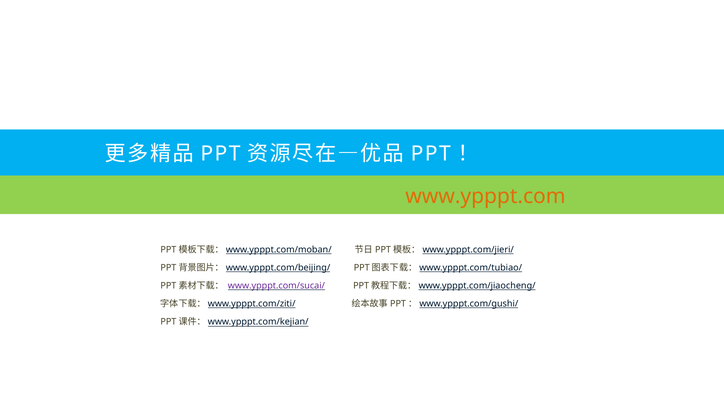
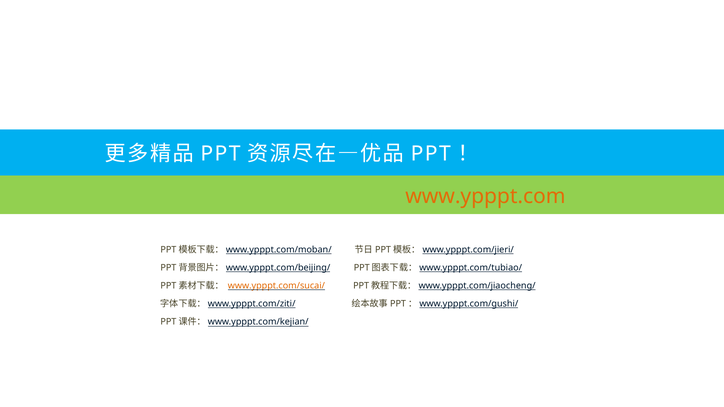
www.ypppt.com/sucai/ colour: purple -> orange
